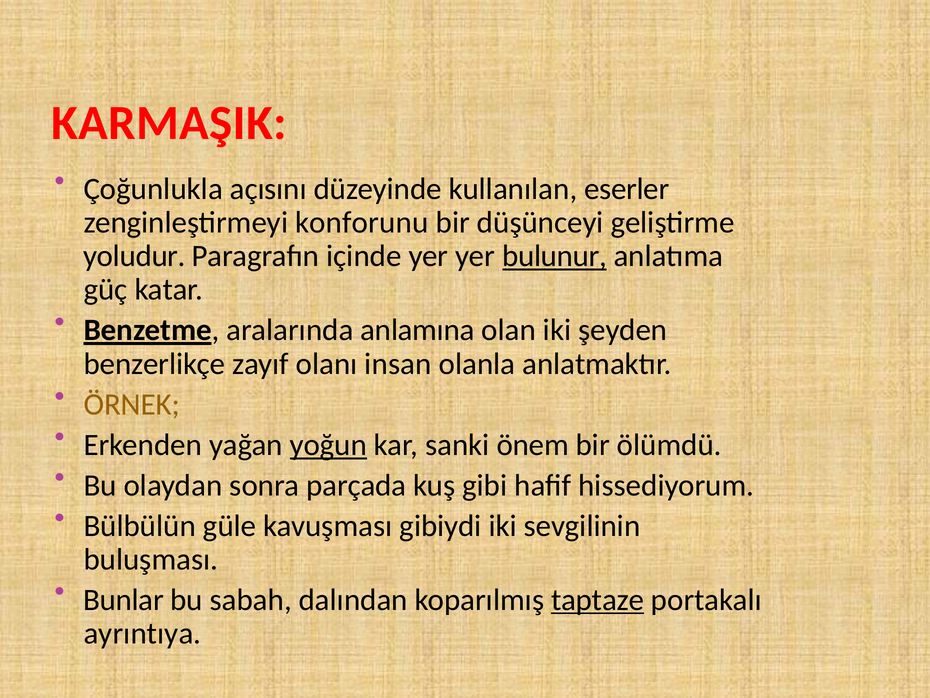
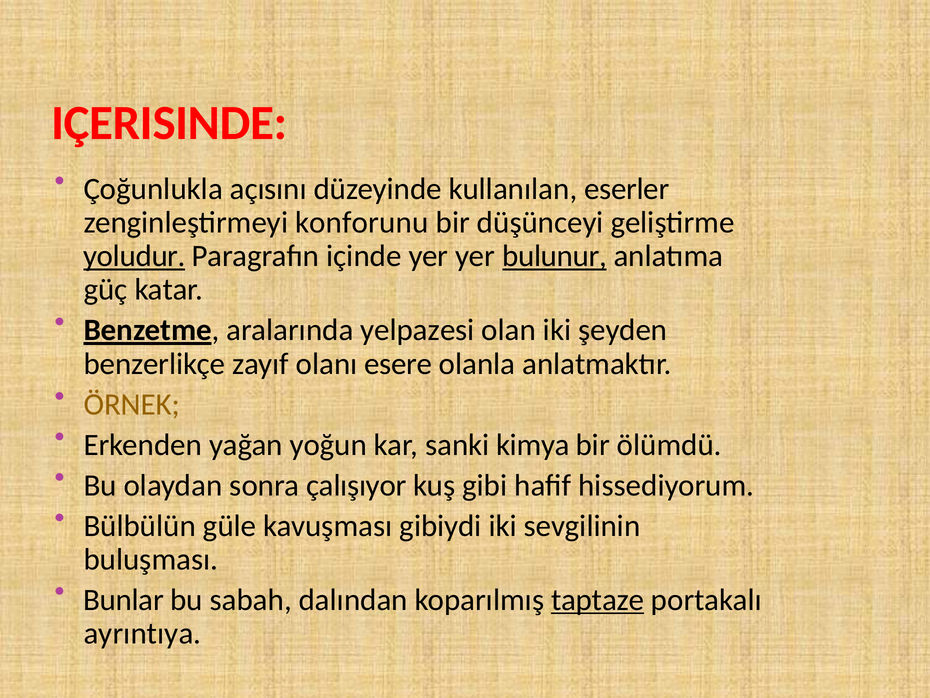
KARMAŞIK: KARMAŞIK -> IÇERISINDE
yoludur underline: none -> present
anlamına: anlamına -> yelpazesi
insan: insan -> esere
yoğun underline: present -> none
önem: önem -> kimya
parçada: parçada -> çalışıyor
